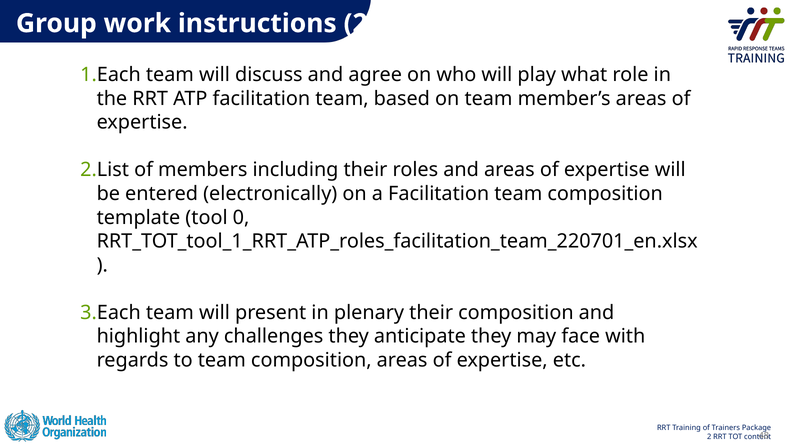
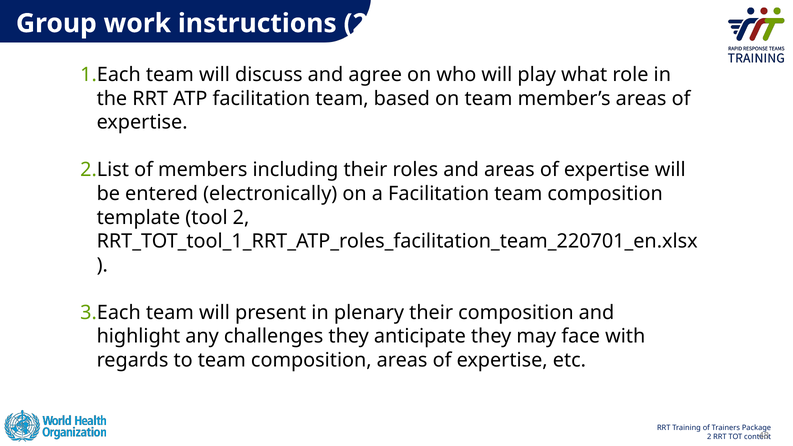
tool 0: 0 -> 2
